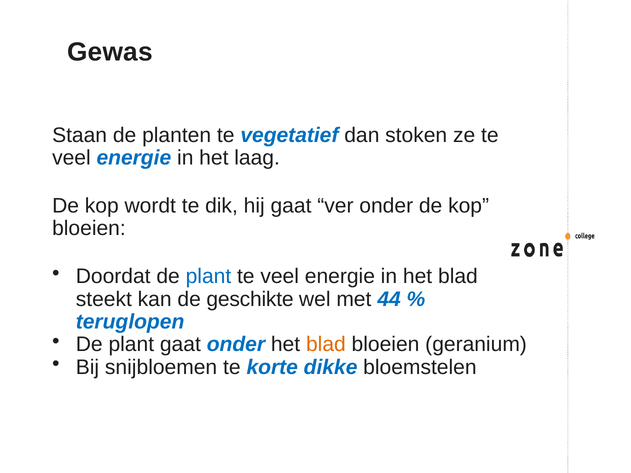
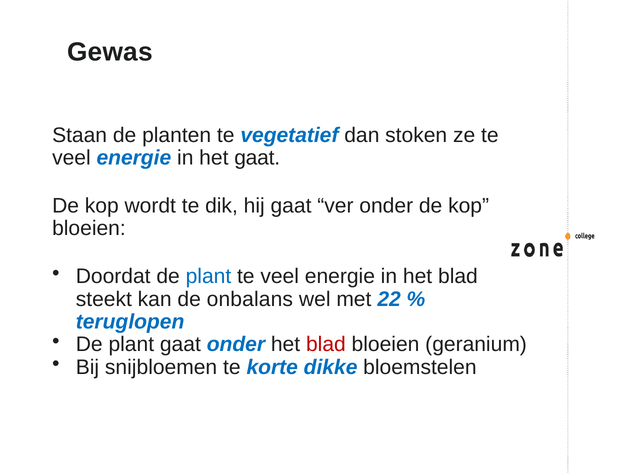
het laag: laag -> gaat
geschikte: geschikte -> onbalans
44: 44 -> 22
blad at (326, 345) colour: orange -> red
